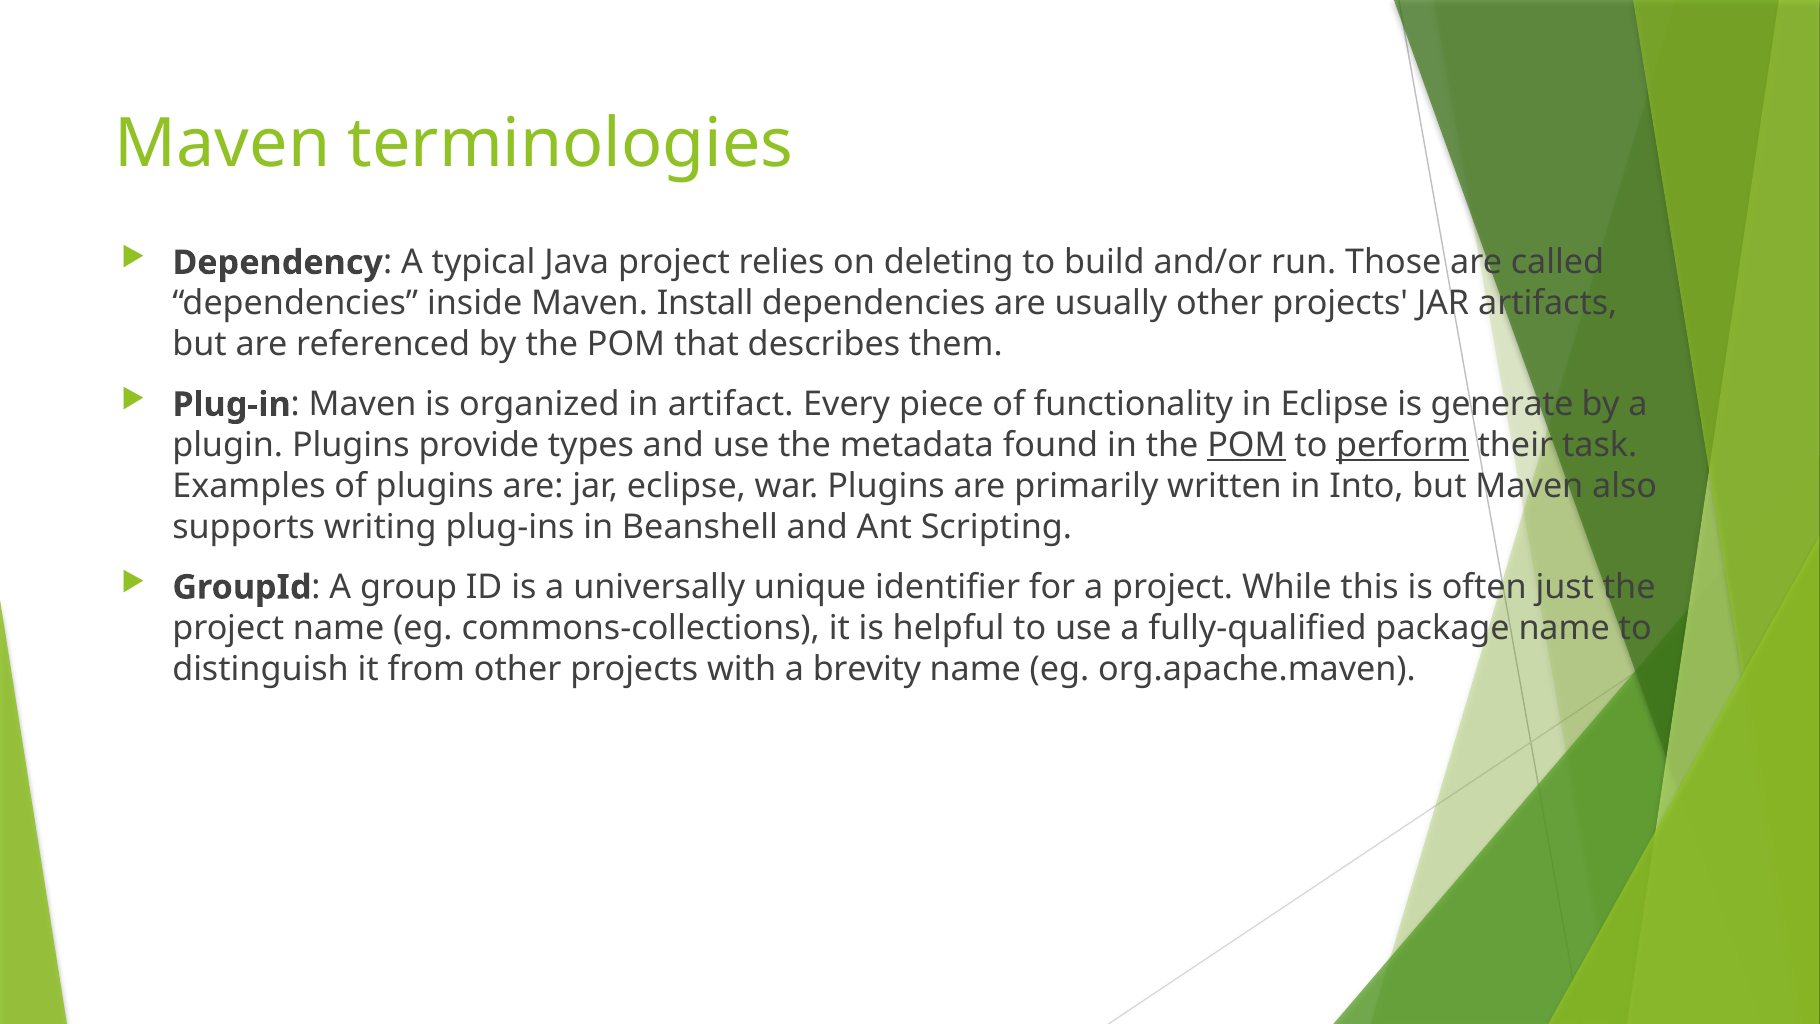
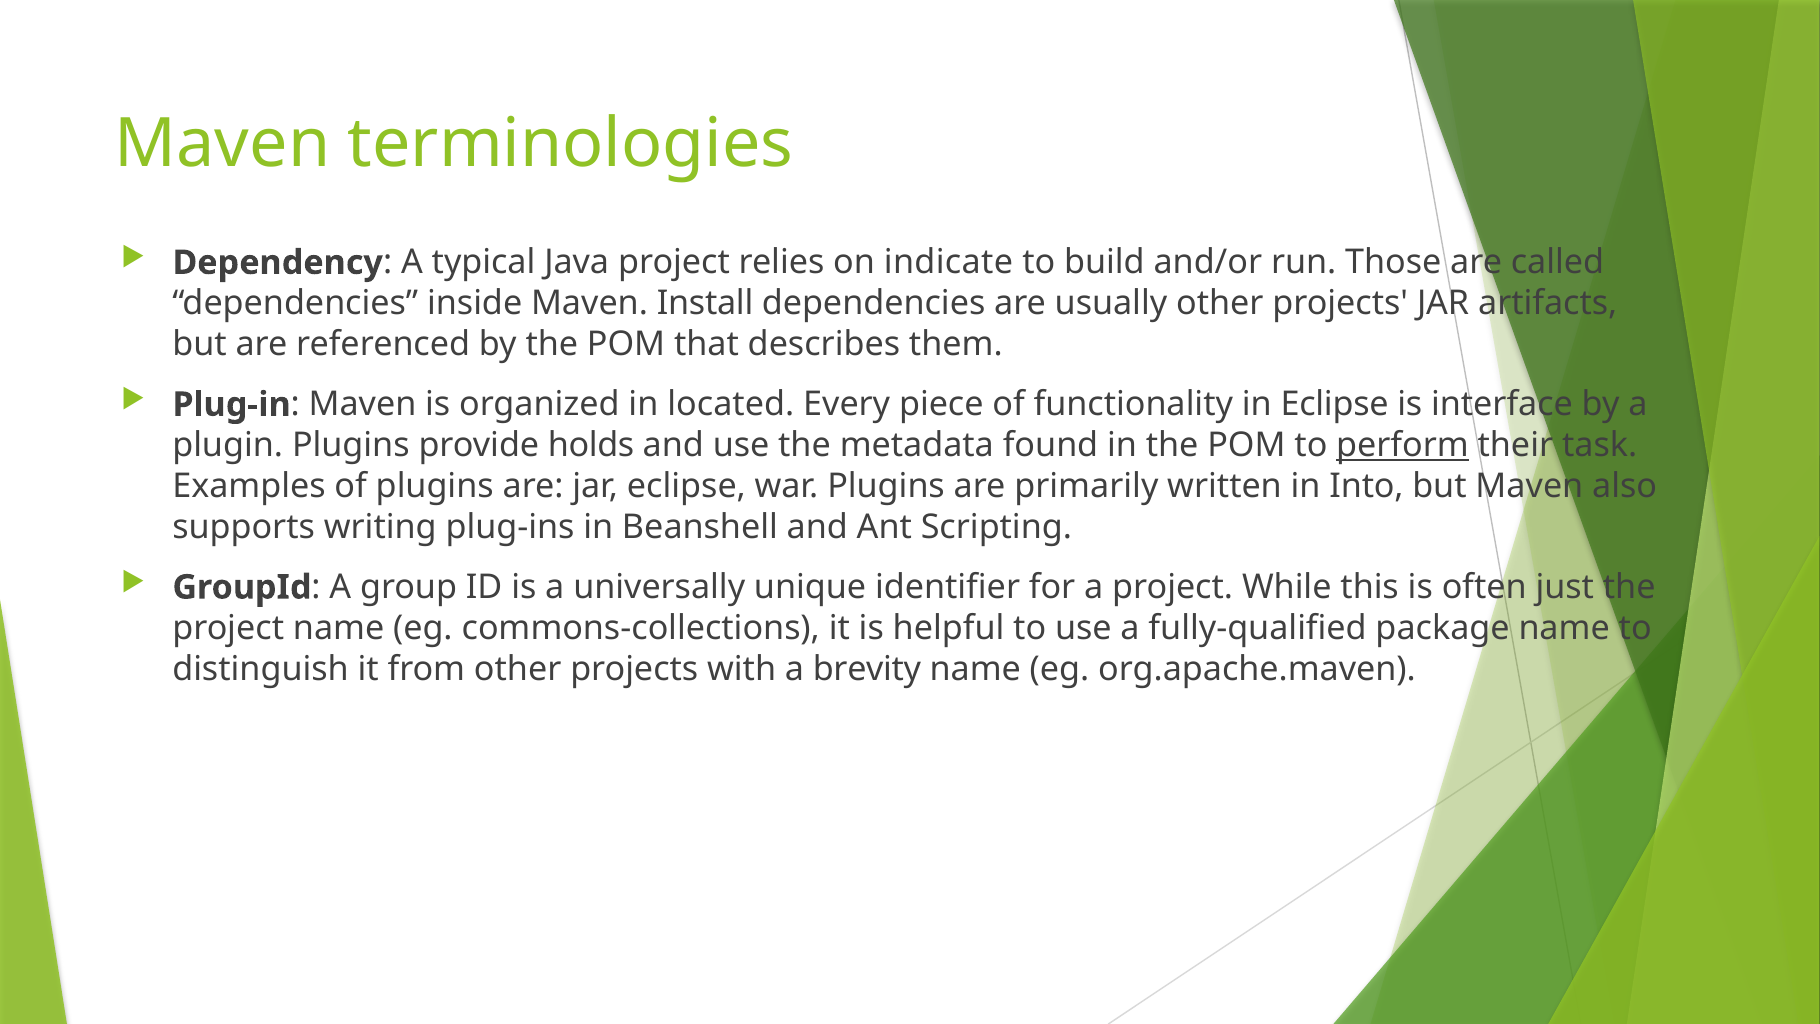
deleting: deleting -> indicate
artifact: artifact -> located
generate: generate -> interface
types: types -> holds
POM at (1246, 445) underline: present -> none
